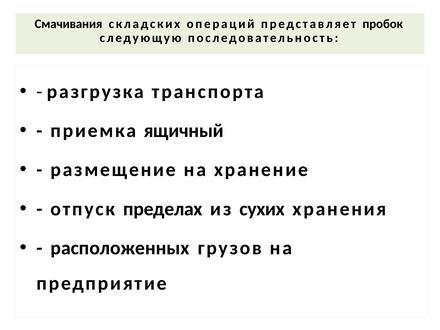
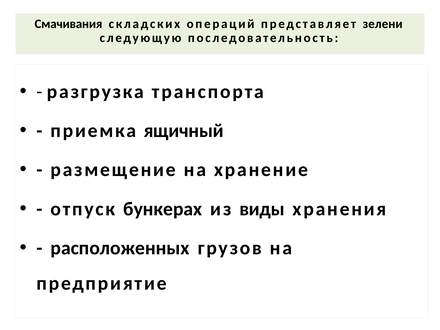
пробок: пробок -> зелени
пределах: пределах -> бункерах
сухих: сухих -> виды
